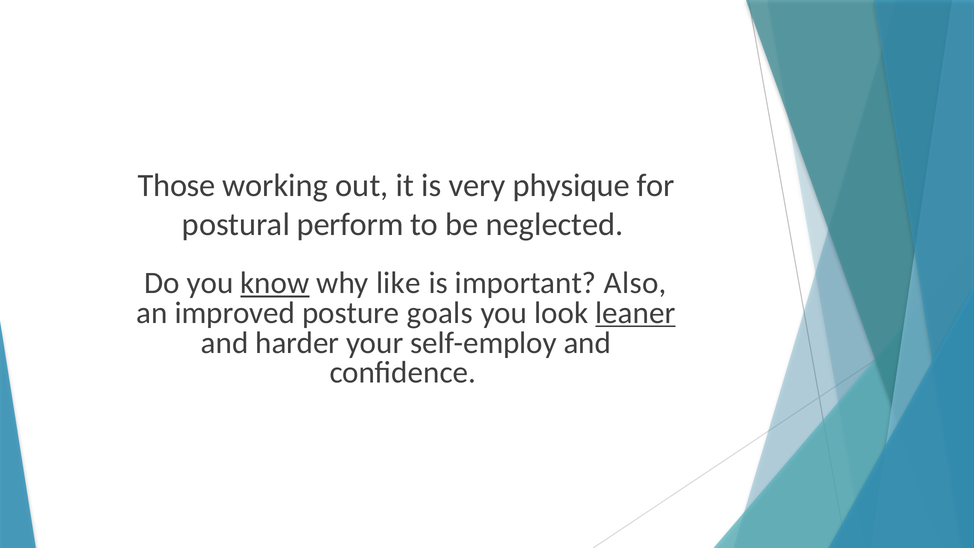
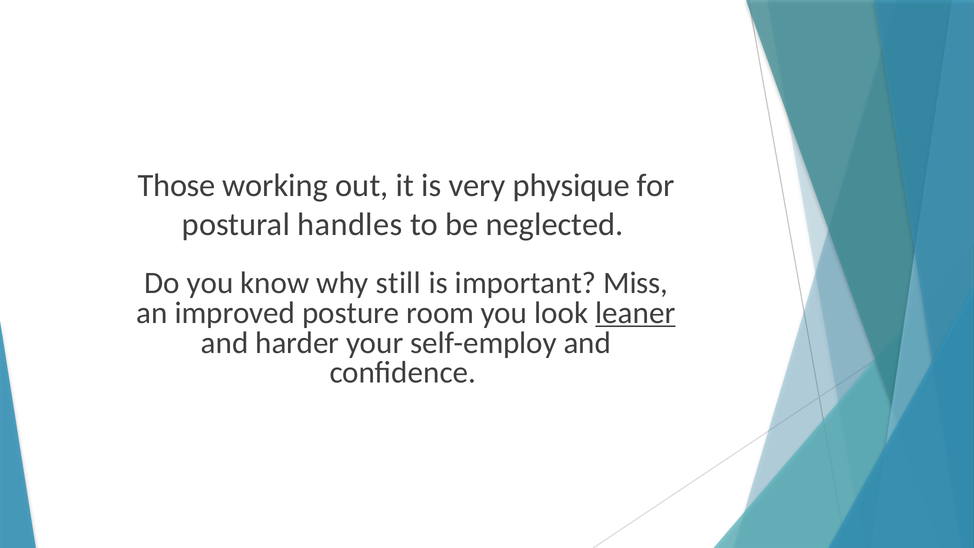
perform: perform -> handles
know underline: present -> none
like: like -> still
Also: Also -> Miss
goals: goals -> room
